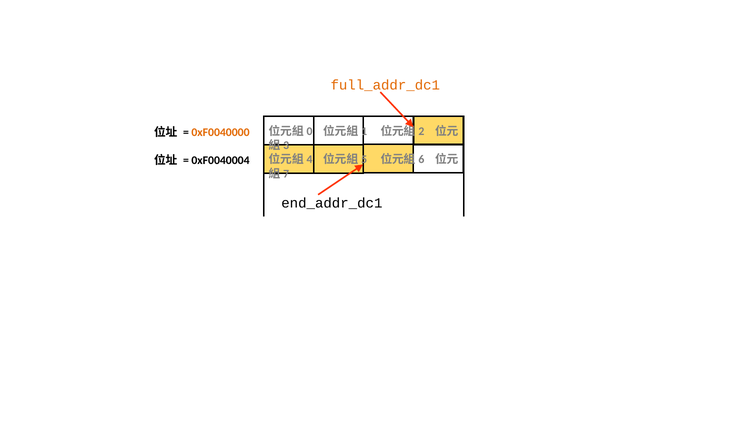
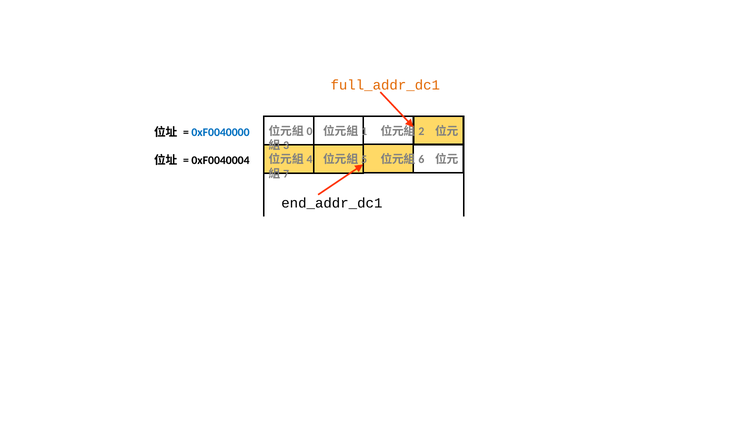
0xF0040000 colour: orange -> blue
